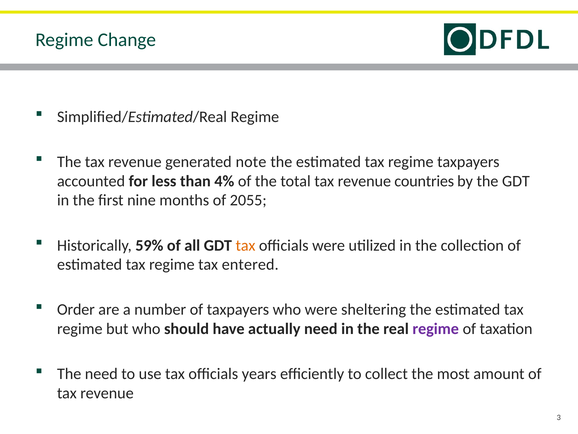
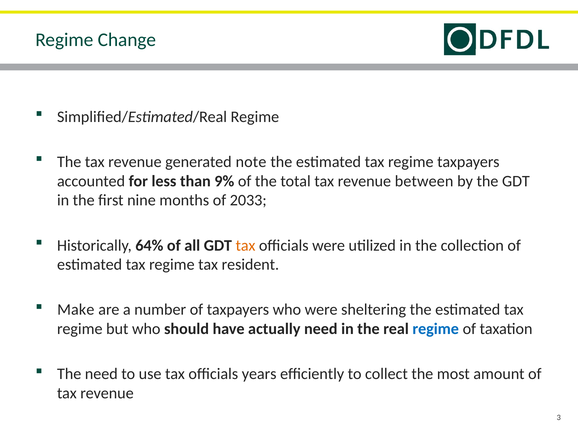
4%: 4% -> 9%
countries: countries -> between
2055: 2055 -> 2033
59%: 59% -> 64%
entered: entered -> resident
Order: Order -> Make
regime at (436, 329) colour: purple -> blue
